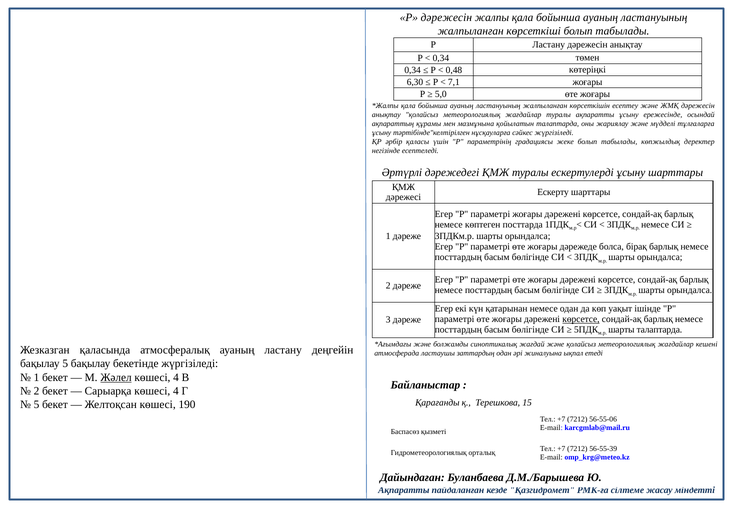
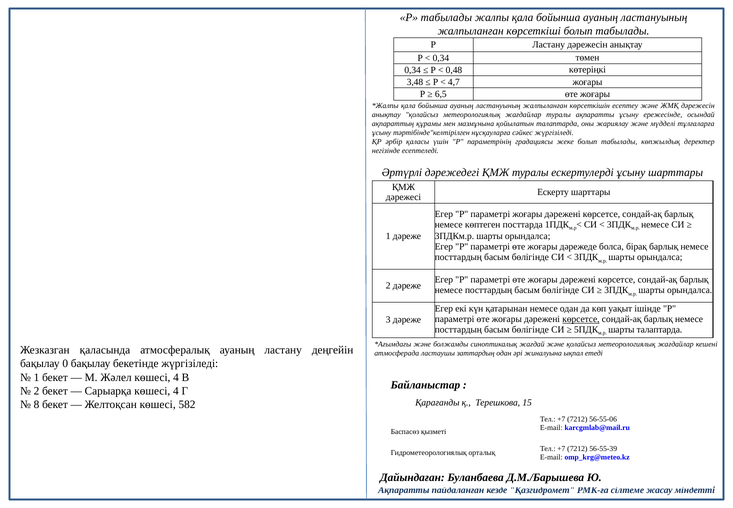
Р дәрежесін: дәрежесін -> табылады
6,30: 6,30 -> 3,48
7,1: 7,1 -> 4,7
5,0: 5,0 -> 6,5
бақылау 5: 5 -> 0
Жәлел underline: present -> none
5 at (37, 404): 5 -> 8
190: 190 -> 582
